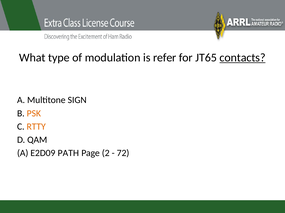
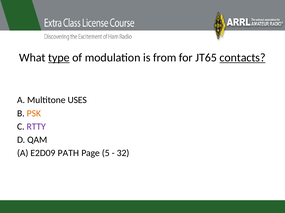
type underline: none -> present
refer: refer -> from
SIGN: SIGN -> USES
RTTY colour: orange -> purple
2: 2 -> 5
72: 72 -> 32
